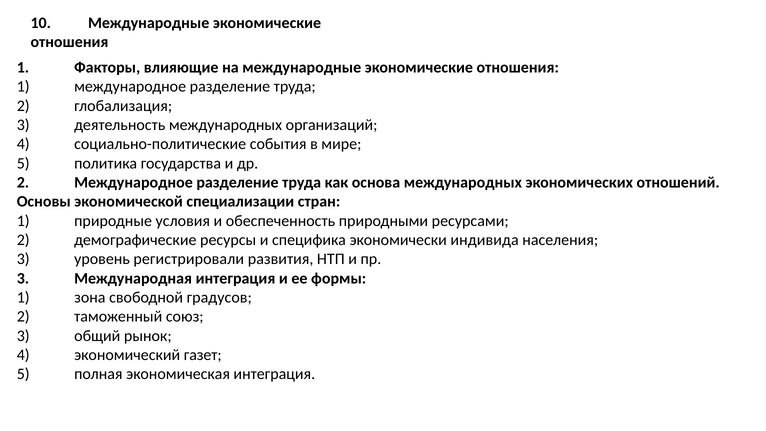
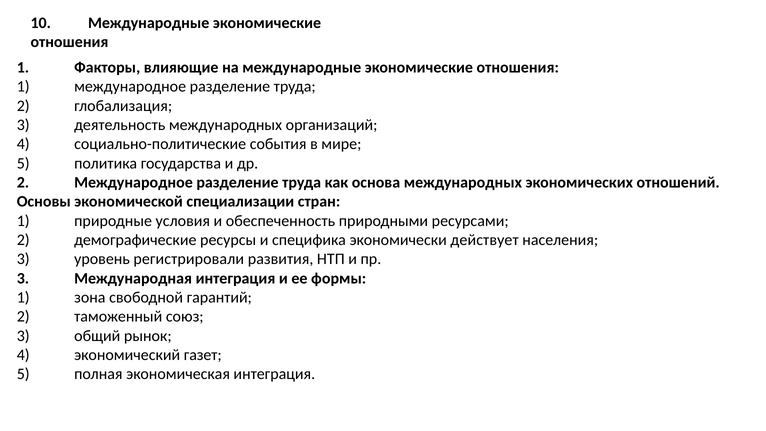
индивида: индивида -> действует
градусов: градусов -> гарантий
